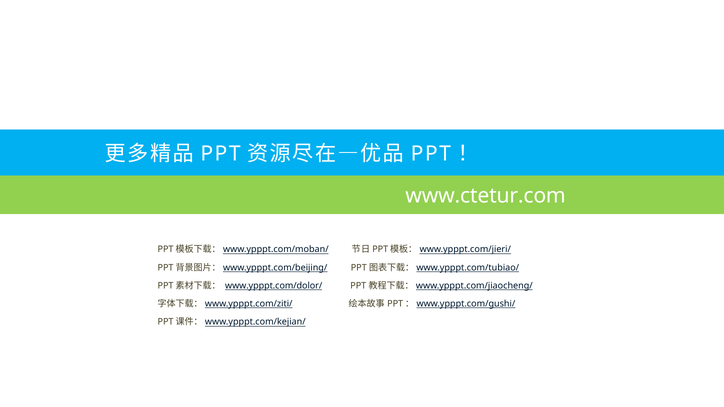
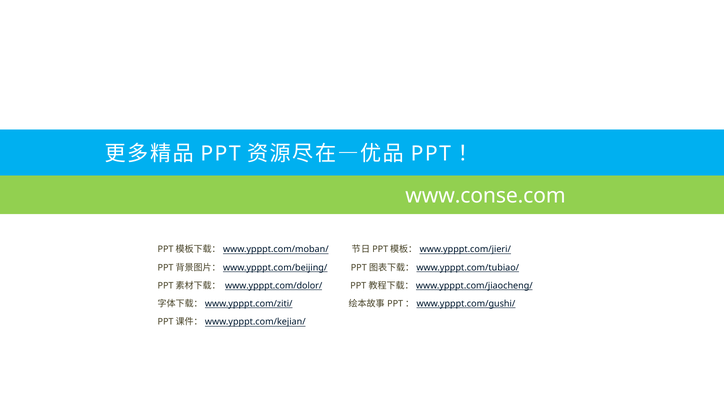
www.ctetur.com: www.ctetur.com -> www.conse.com
